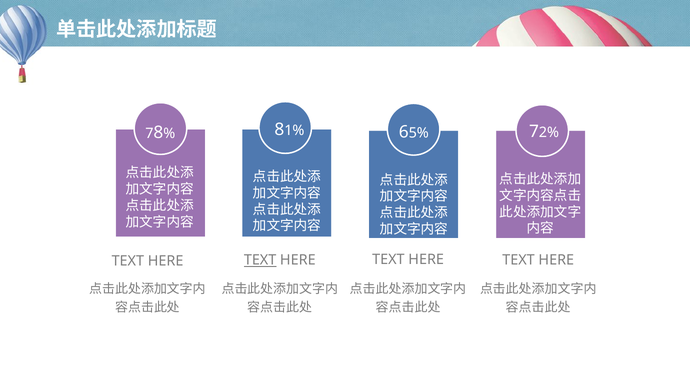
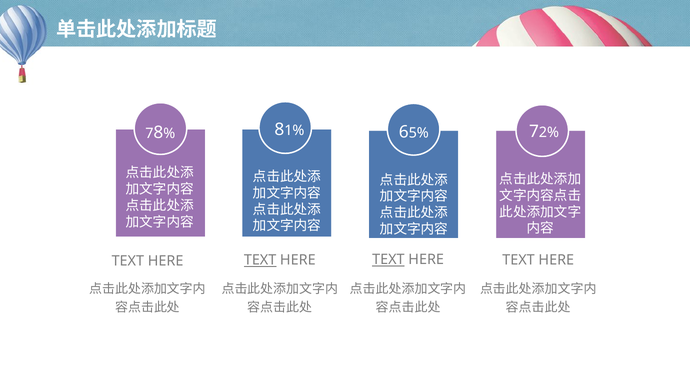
TEXT at (388, 260) underline: none -> present
